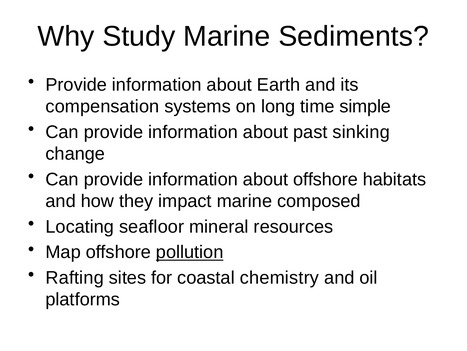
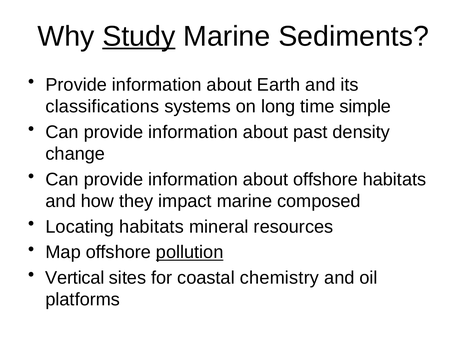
Study underline: none -> present
compensation: compensation -> classifications
sinking: sinking -> density
Locating seafloor: seafloor -> habitats
Rafting: Rafting -> Vertical
